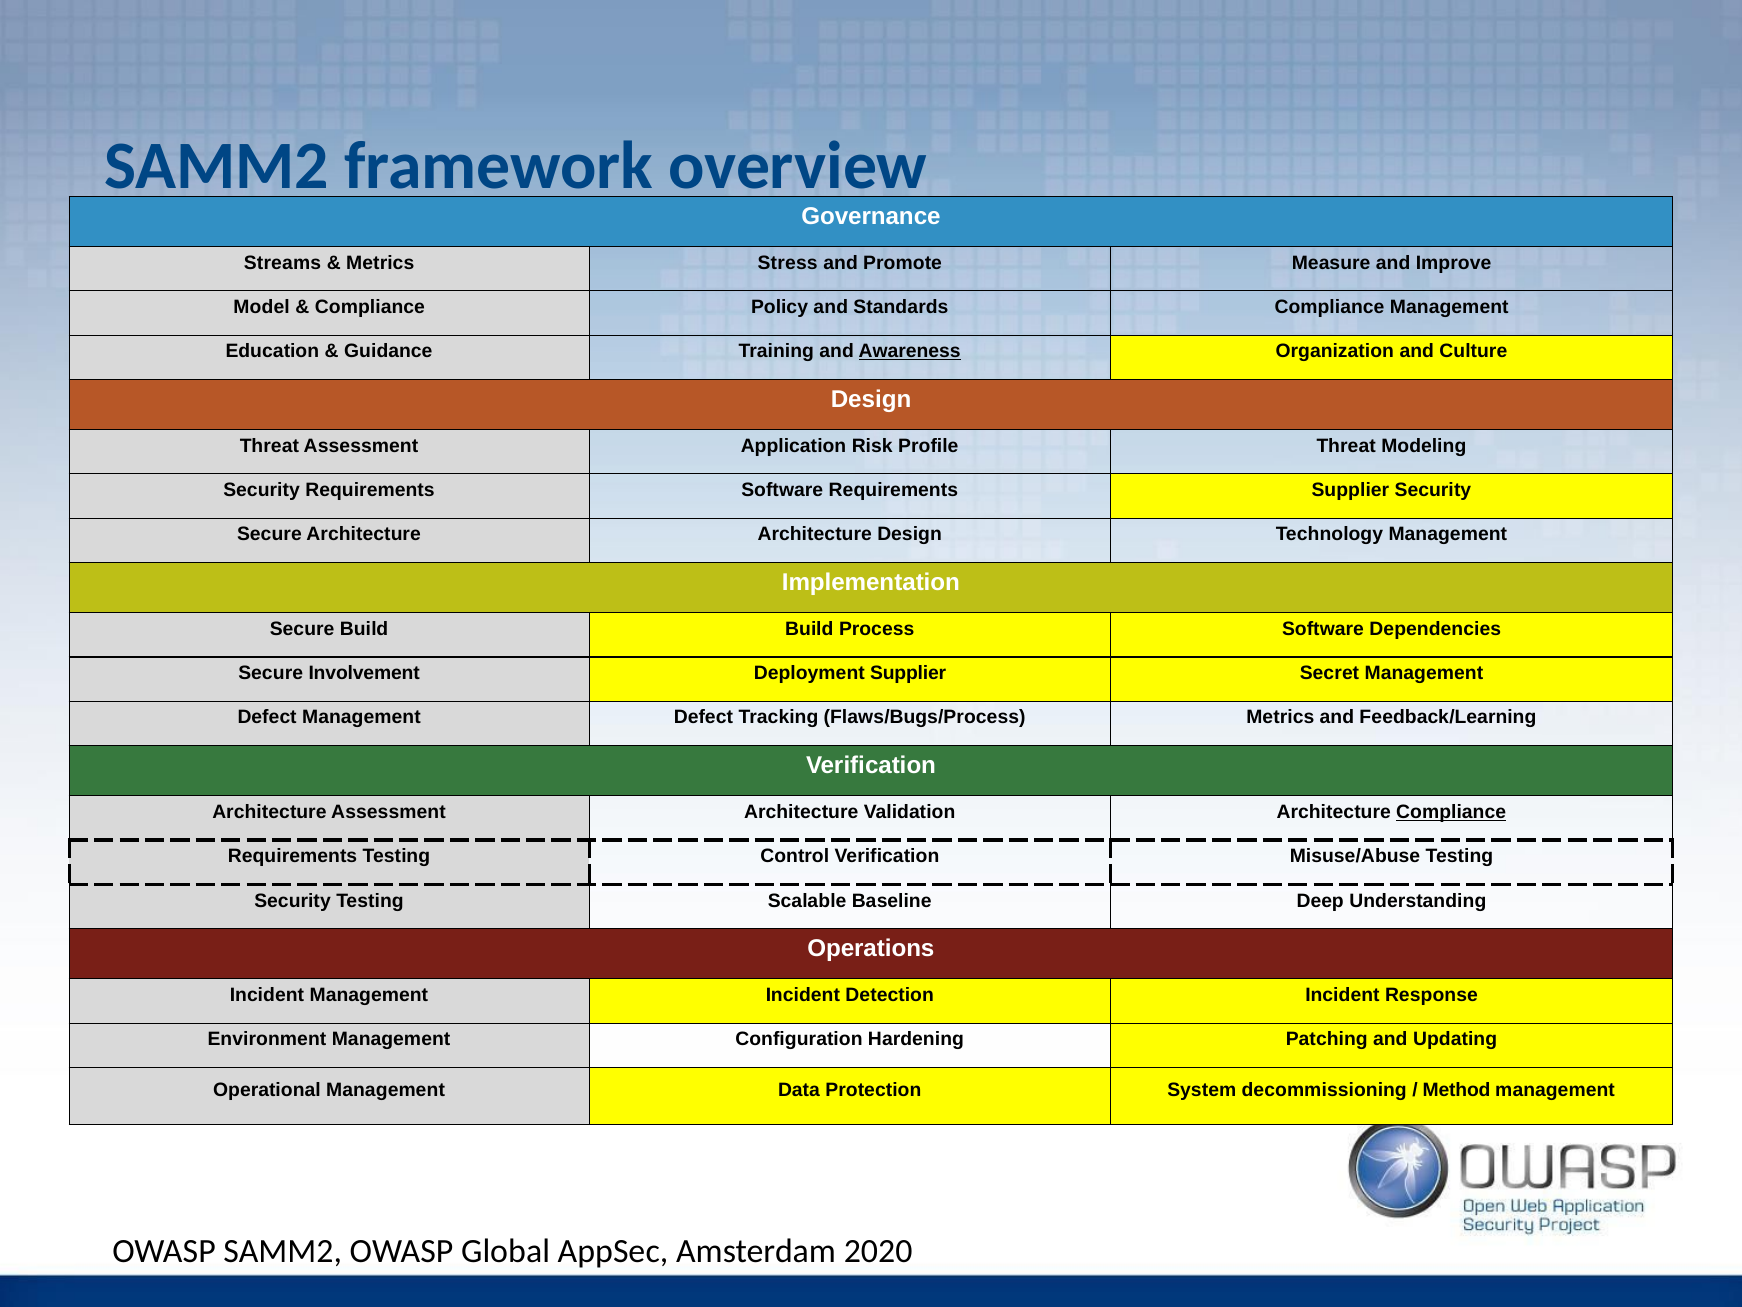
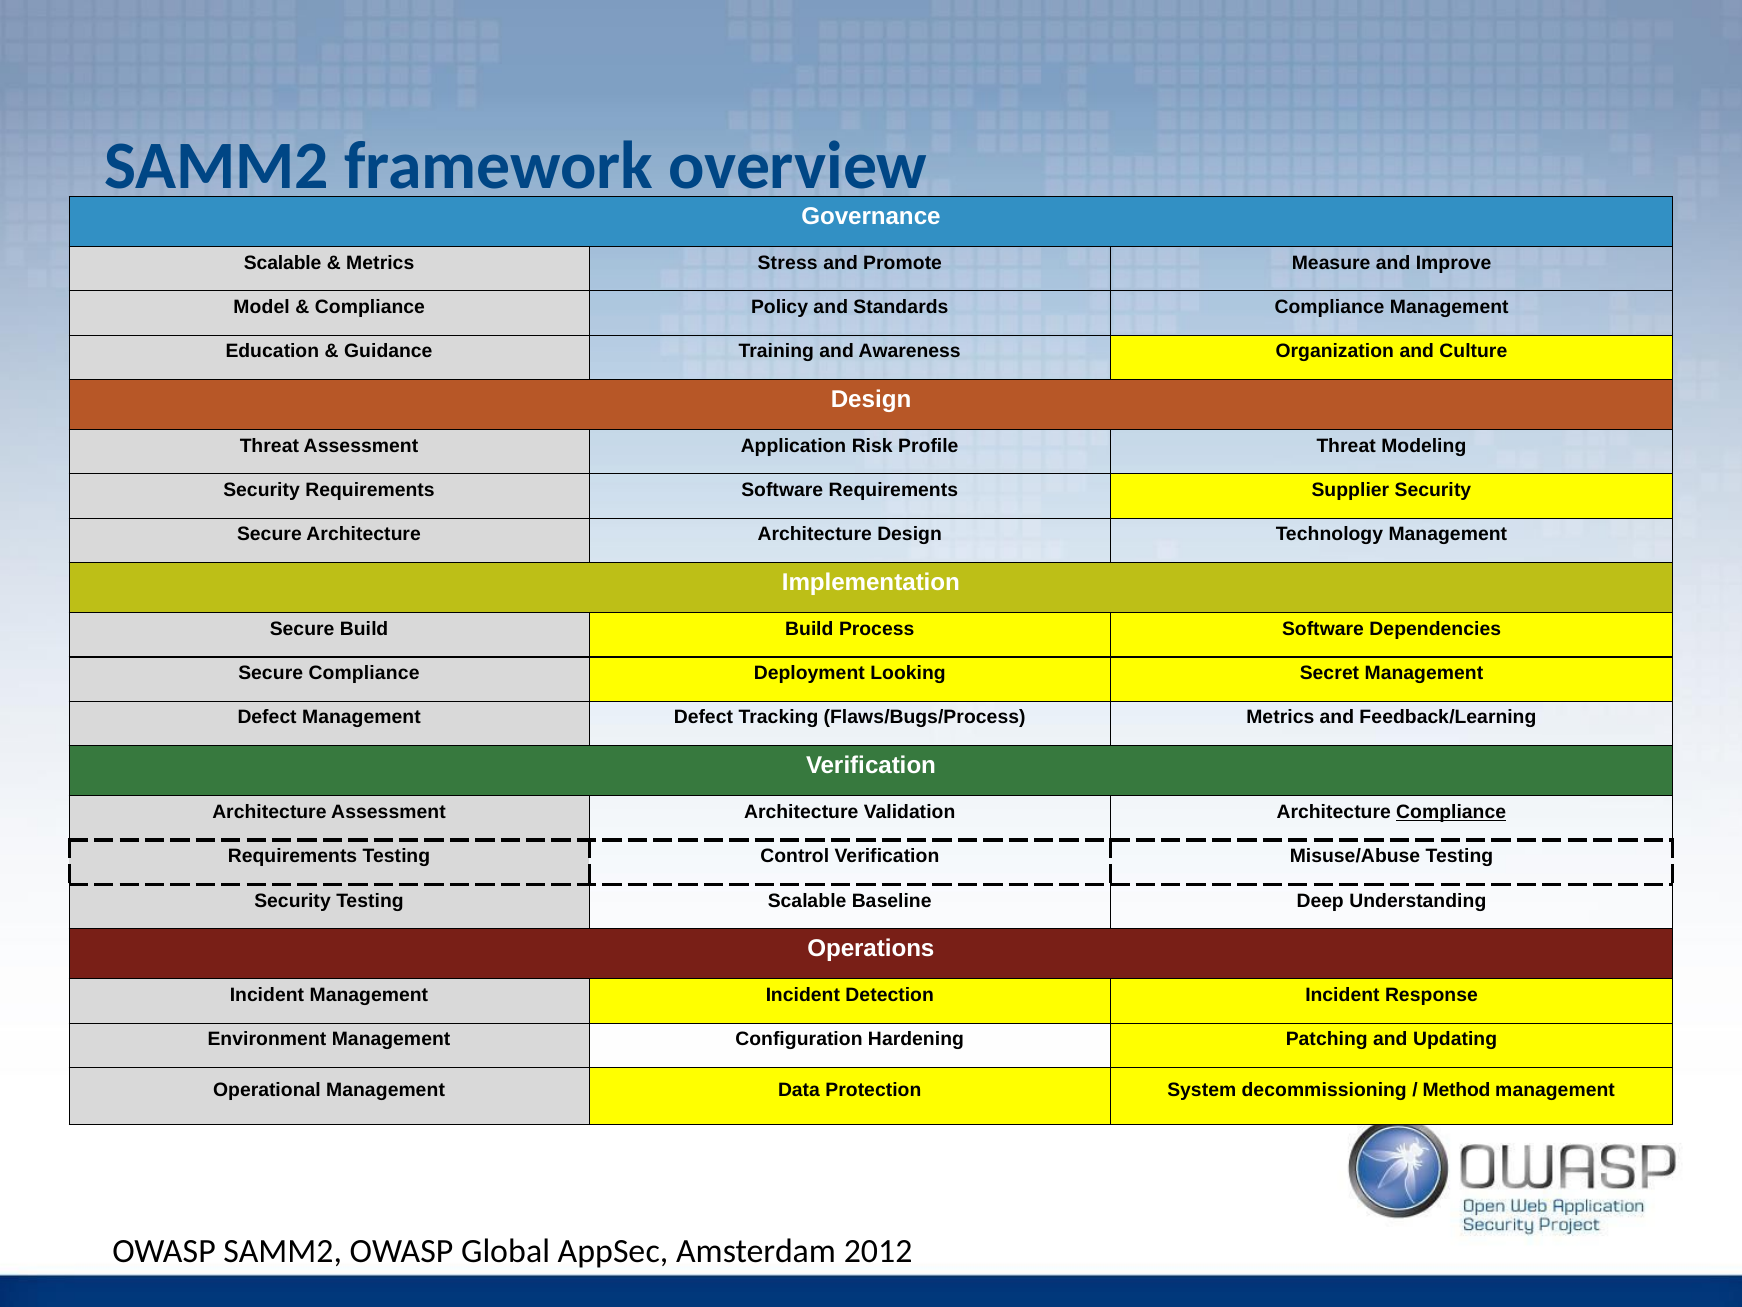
Streams at (283, 263): Streams -> Scalable
Awareness underline: present -> none
Secure Involvement: Involvement -> Compliance
Deployment Supplier: Supplier -> Looking
2020: 2020 -> 2012
